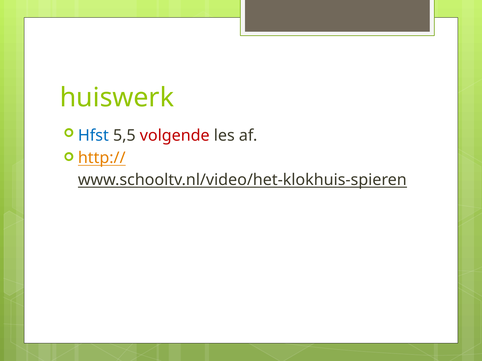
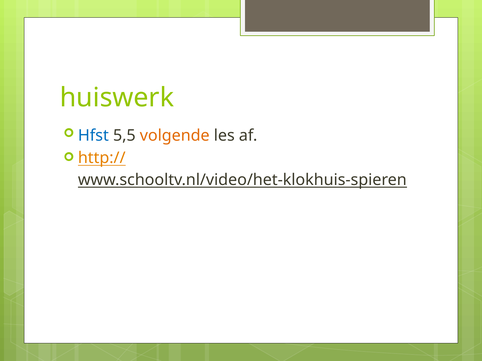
volgende colour: red -> orange
